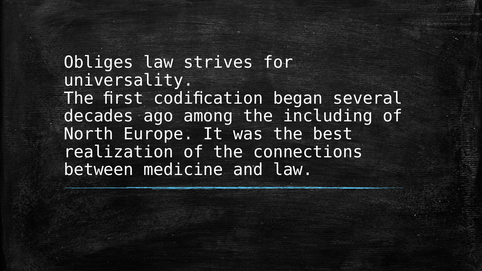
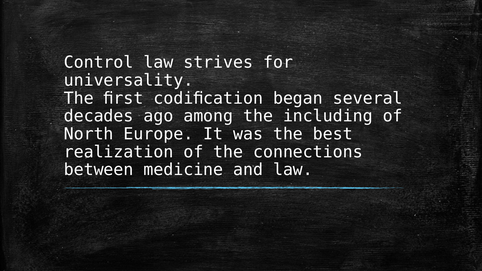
Obliges: Obliges -> Control
